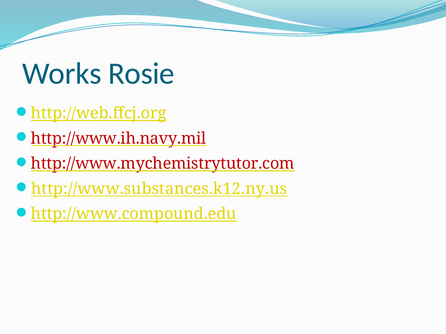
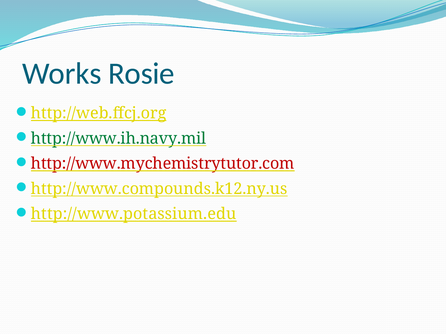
http://www.ih.navy.mil colour: red -> green
http://www.substances.k12.ny.us: http://www.substances.k12.ny.us -> http://www.compounds.k12.ny.us
http://www.compound.edu: http://www.compound.edu -> http://www.potassium.edu
